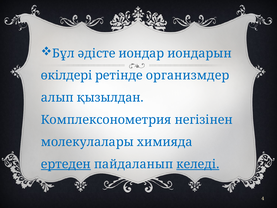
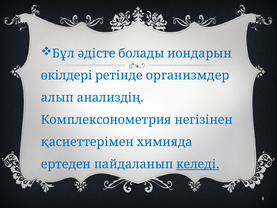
иондар: иондар -> болады
қызылдан: қызылдан -> анализдің
молекулалары: молекулалары -> қасиеттерімен
ертеден underline: present -> none
